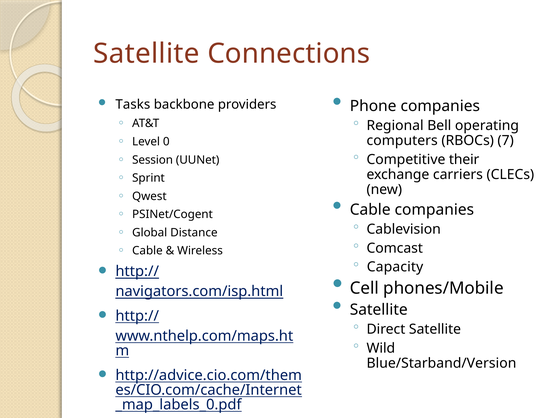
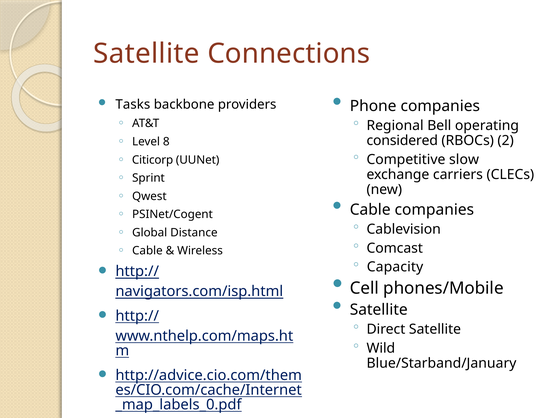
0: 0 -> 8
computers: computers -> considered
7: 7 -> 2
their: their -> slow
Session: Session -> Citicorp
Blue/Starband/Version: Blue/Starband/Version -> Blue/Starband/January
